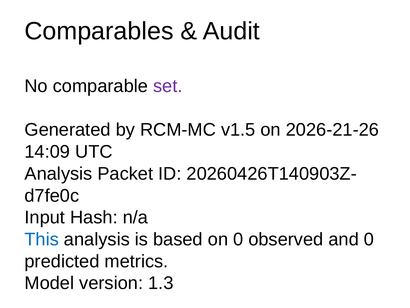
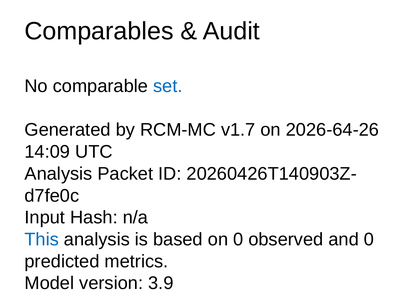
set colour: purple -> blue
v1.5: v1.5 -> v1.7
2026-21-26: 2026-21-26 -> 2026-64-26
1.3: 1.3 -> 3.9
